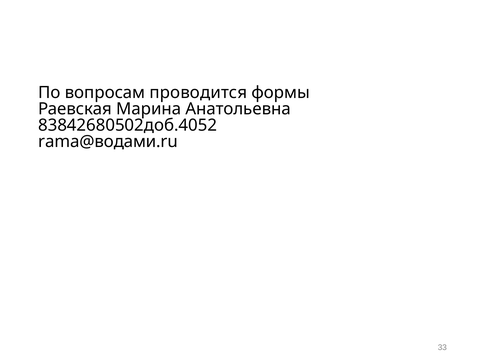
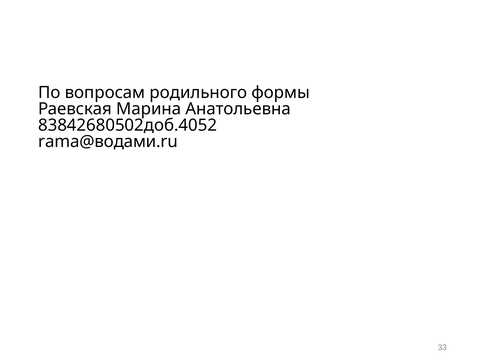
проводится: проводится -> родильного
